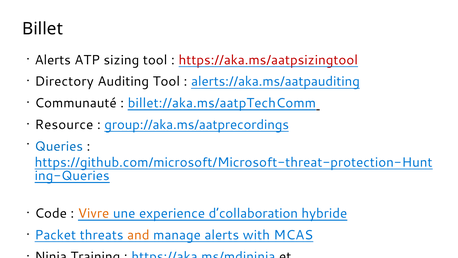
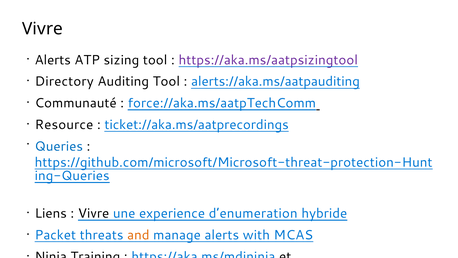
Billet at (43, 29): Billet -> Vivre
https://aka.ms/aatpsizingtool colour: red -> purple
billet://aka.ms/aatpTechComm: billet://aka.ms/aatpTechComm -> force://aka.ms/aatpTechComm
group://aka.ms/aatprecordings: group://aka.ms/aatprecordings -> ticket://aka.ms/aatprecordings
Code: Code -> Liens
Vivre at (94, 213) colour: orange -> black
d’collaboration: d’collaboration -> d’enumeration
